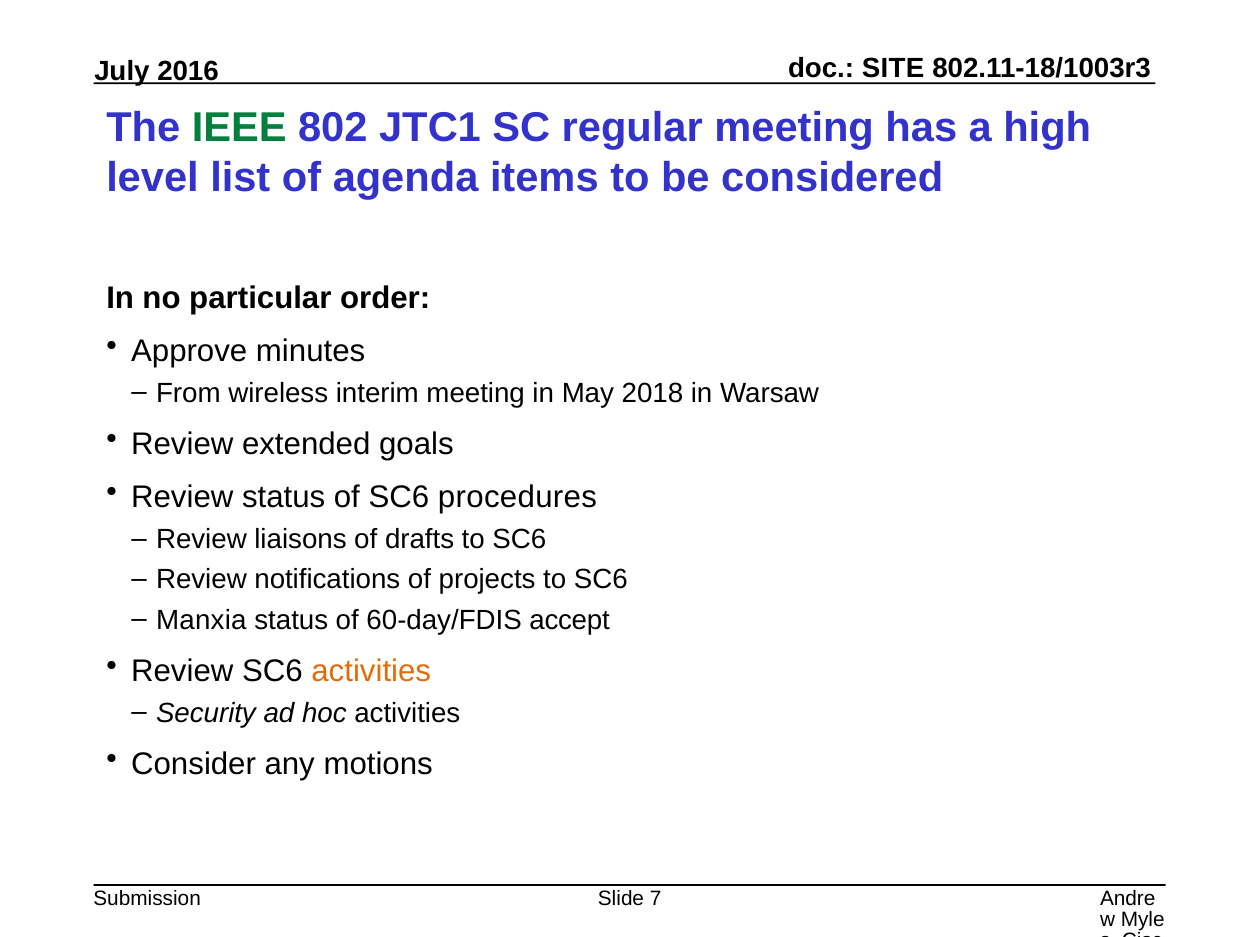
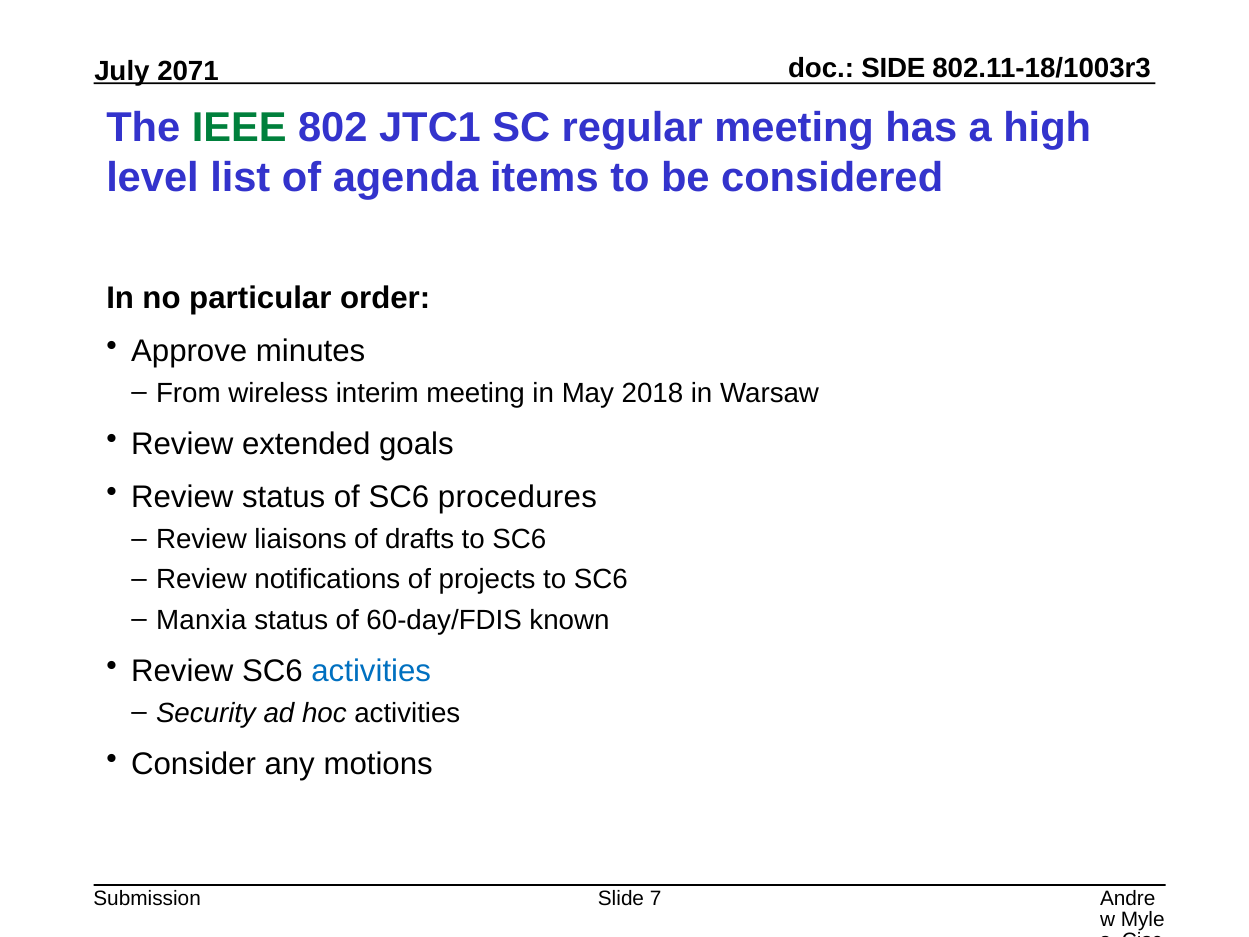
SITE: SITE -> SIDE
2016: 2016 -> 2071
accept: accept -> known
activities at (371, 671) colour: orange -> blue
